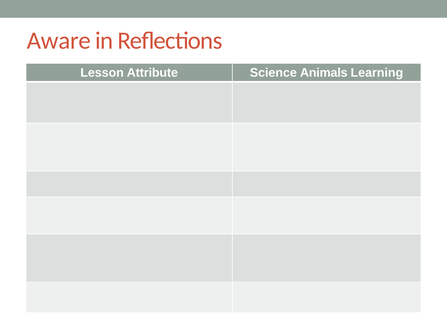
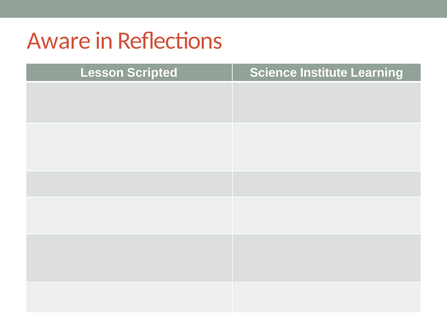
Attribute: Attribute -> Scripted
Animals: Animals -> Institute
